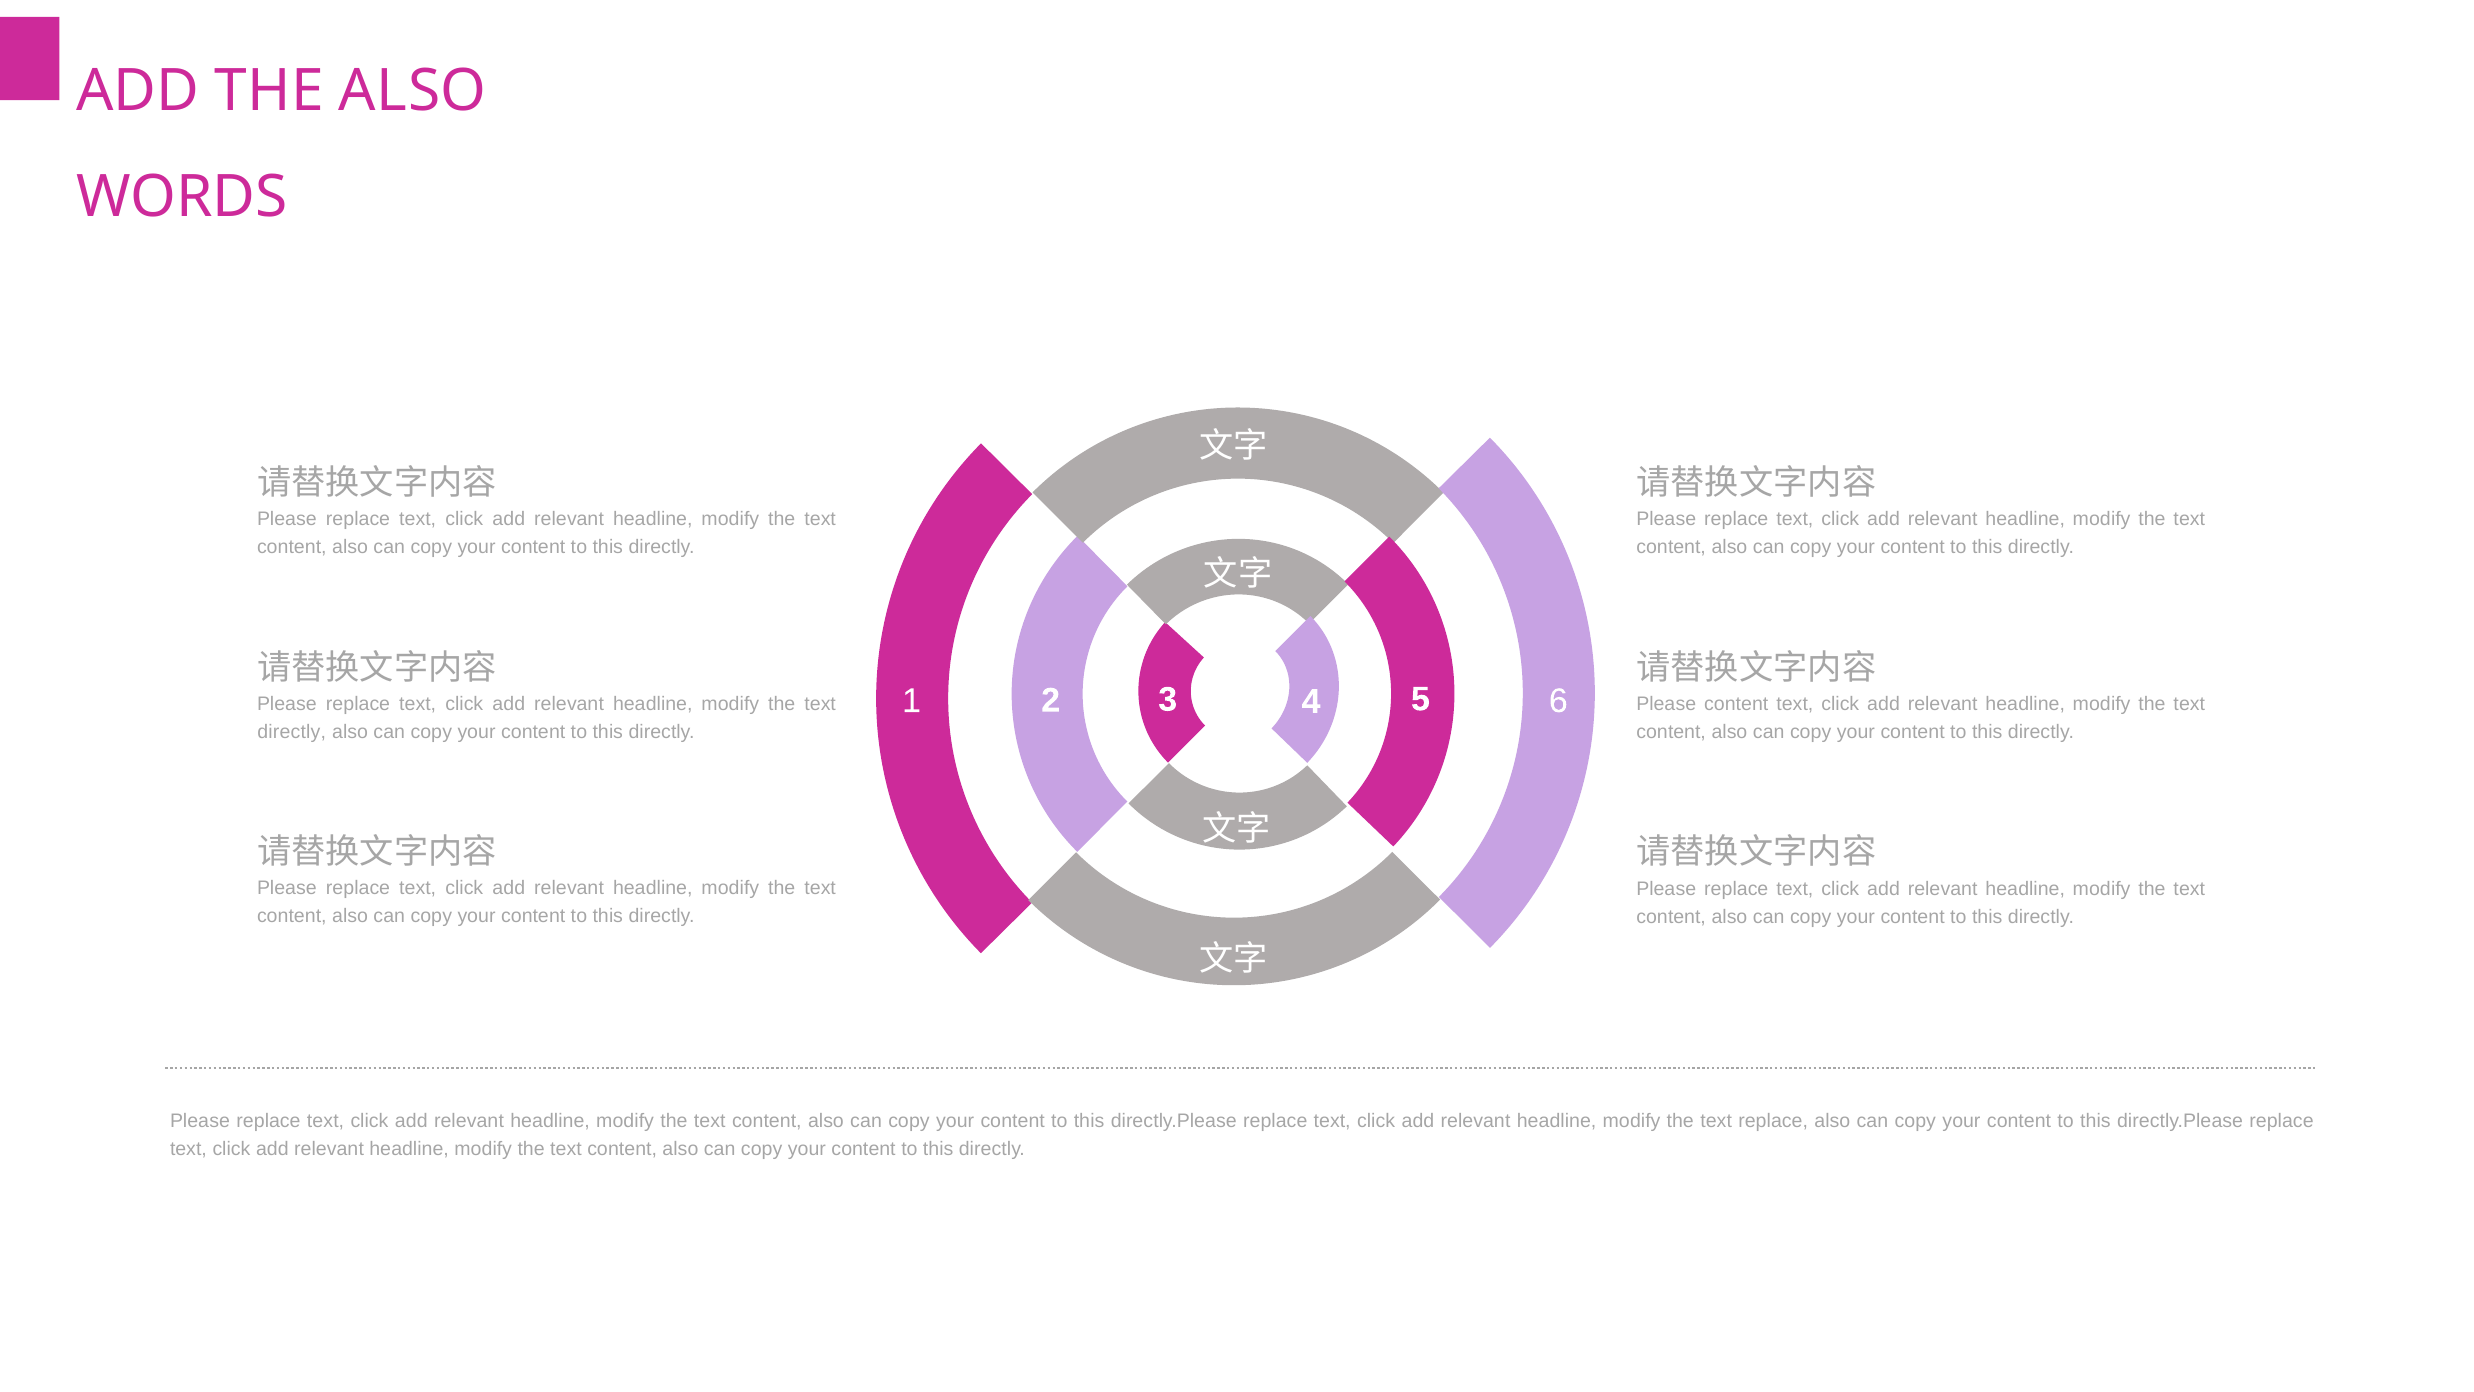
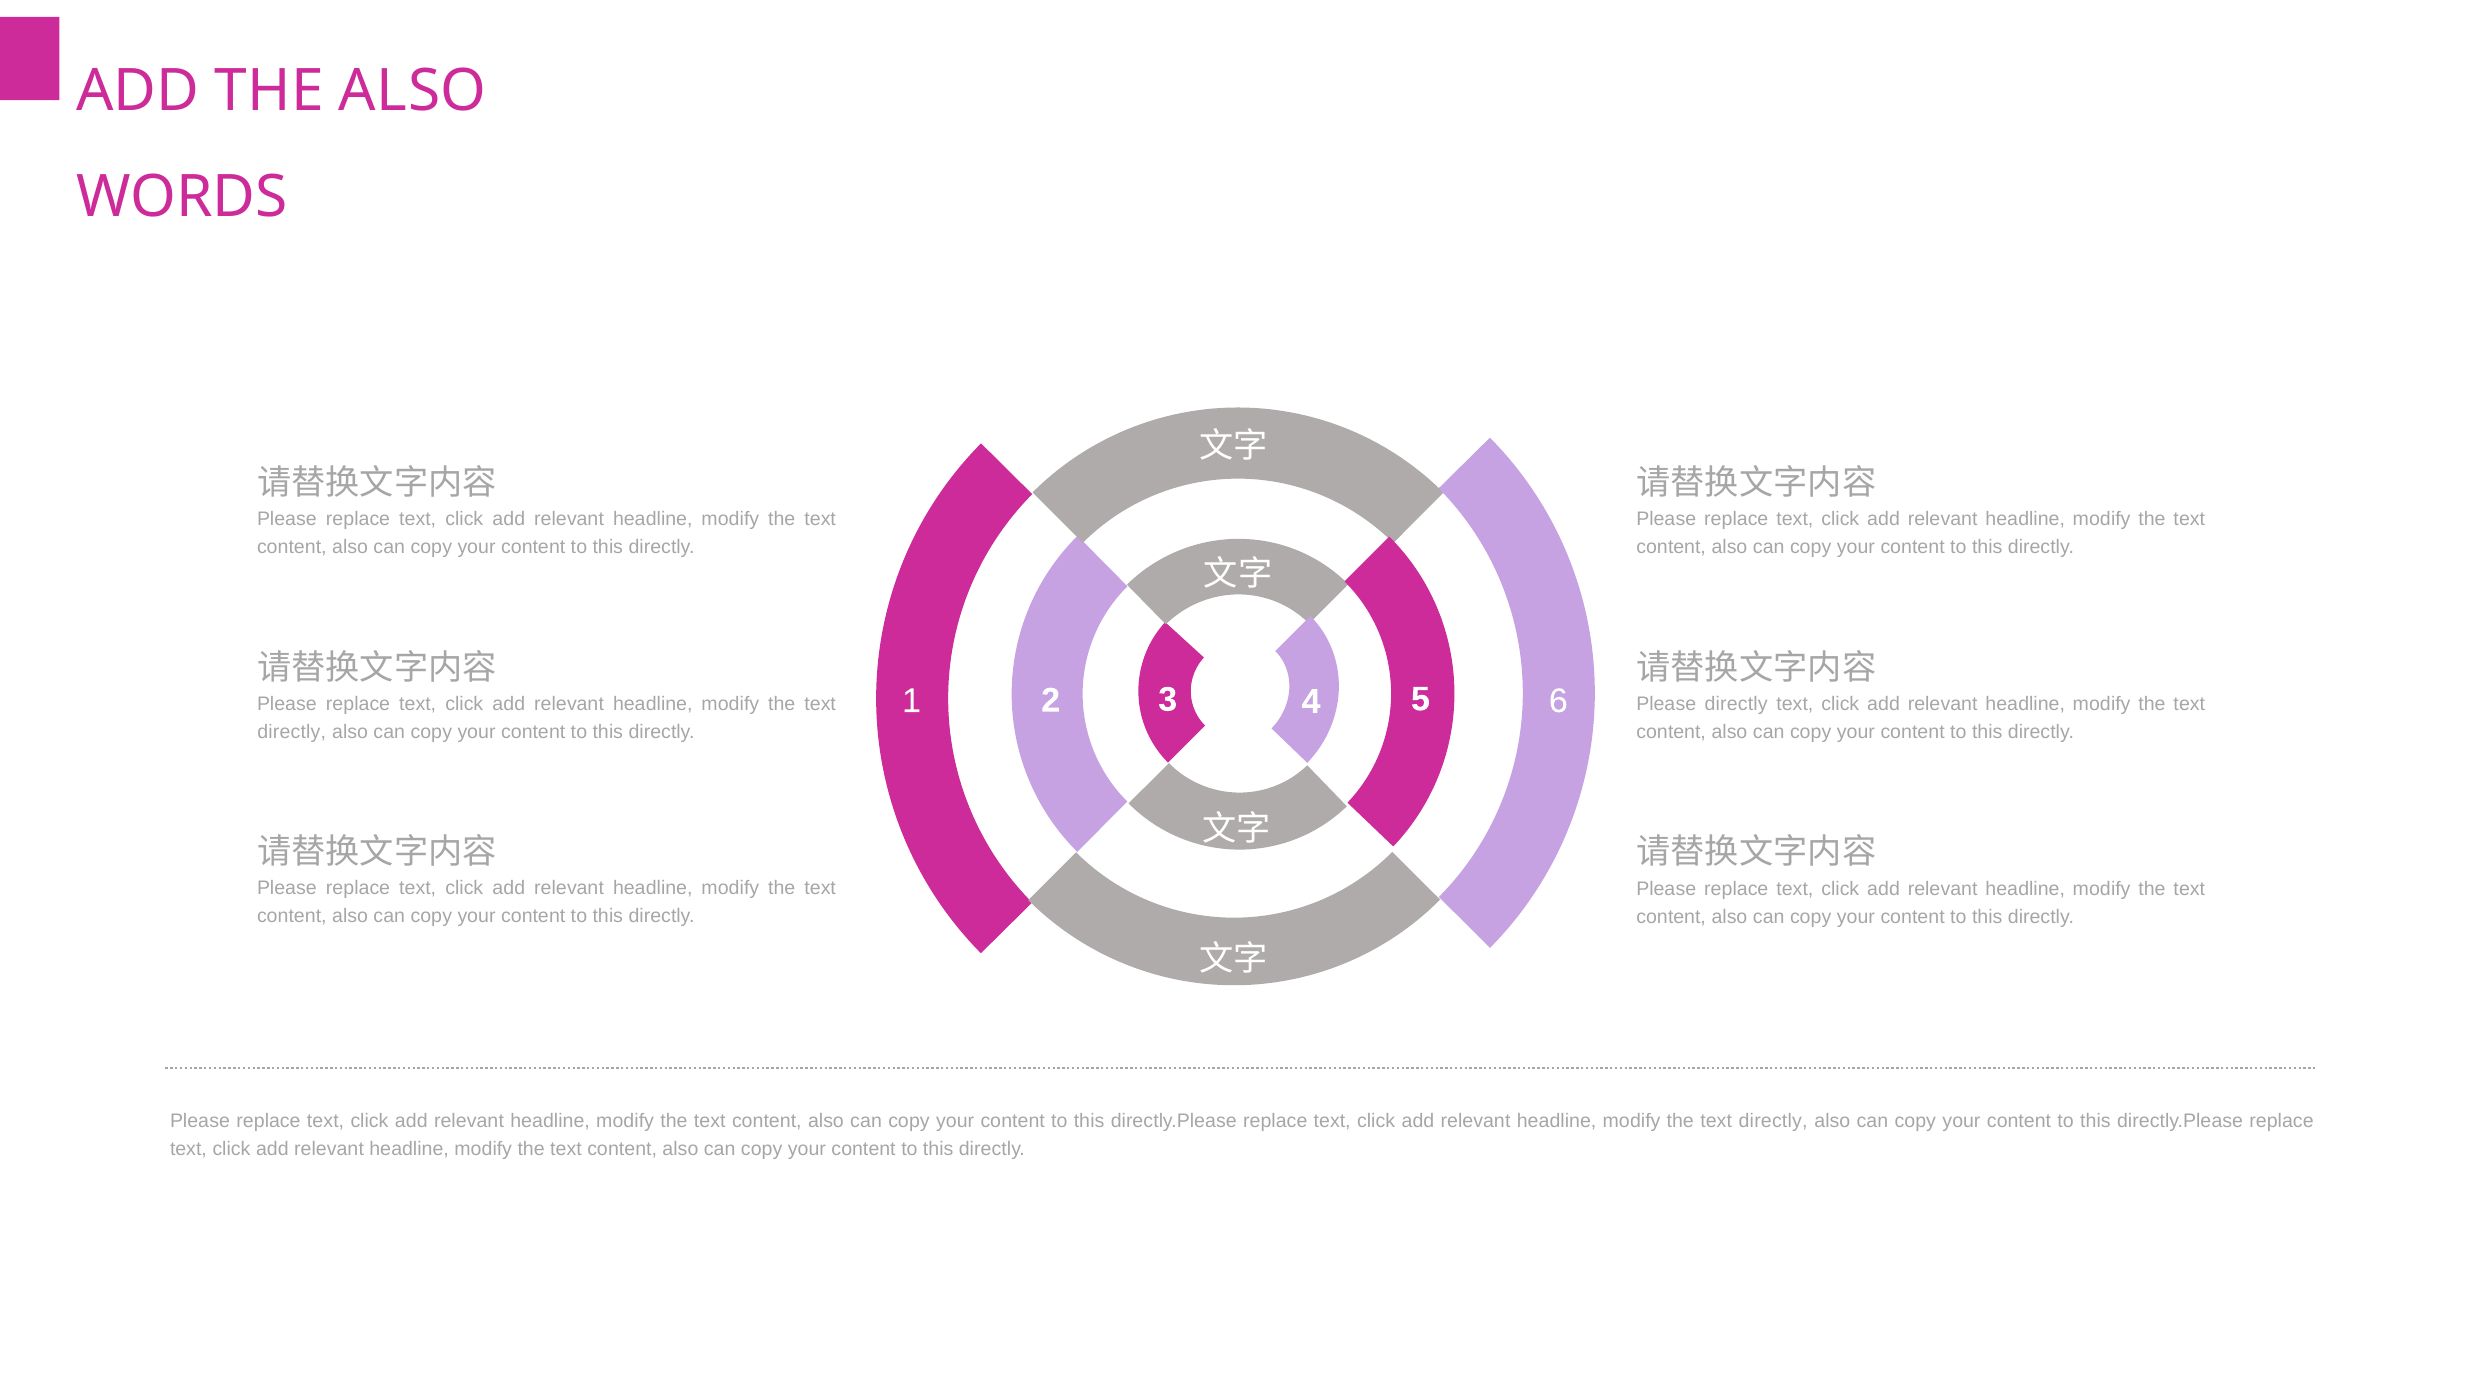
Please content: content -> directly
replace at (1773, 1120): replace -> directly
